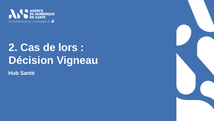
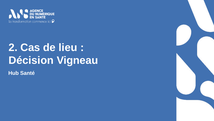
lors: lors -> lieu
